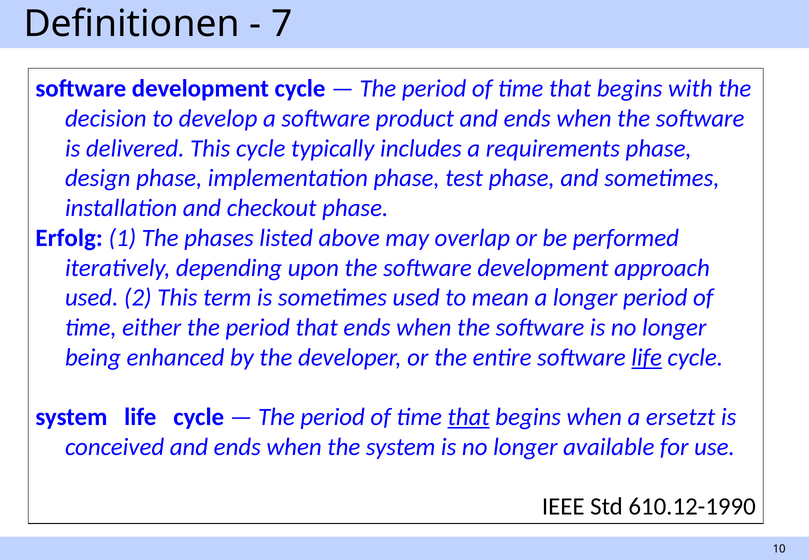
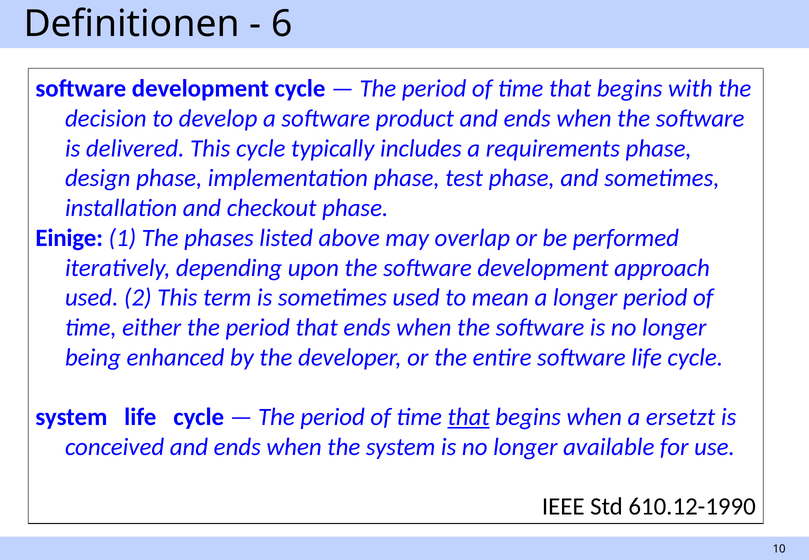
7: 7 -> 6
Erfolg: Erfolg -> Einige
life at (647, 357) underline: present -> none
